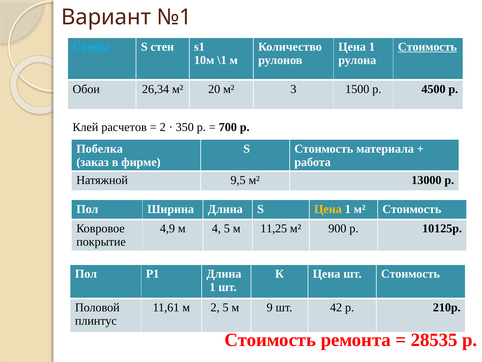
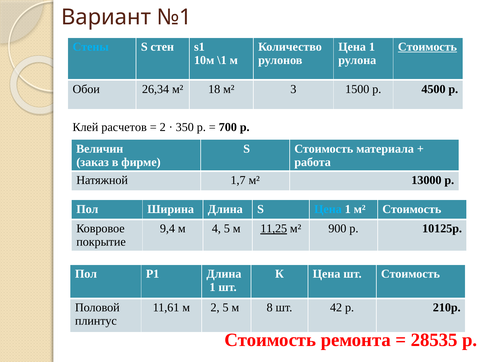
20: 20 -> 18
Побелка: Побелка -> Величин
9,5: 9,5 -> 1,7
Цена at (328, 209) colour: yellow -> light blue
4,9: 4,9 -> 9,4
11,25 underline: none -> present
9: 9 -> 8
